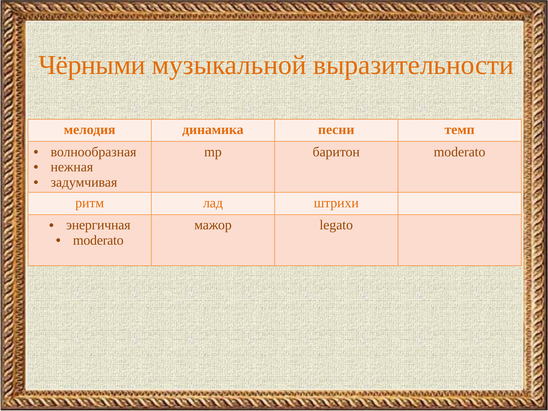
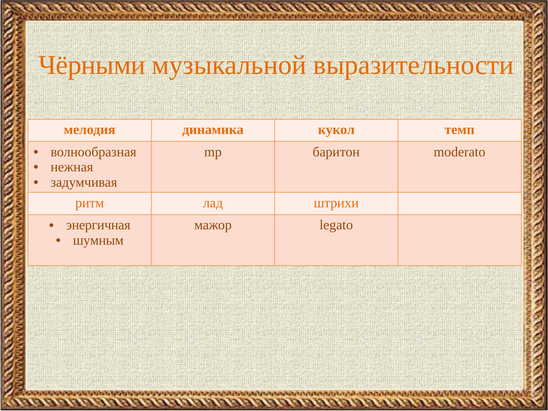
песни: песни -> кукол
moderato at (98, 240): moderato -> шумным
